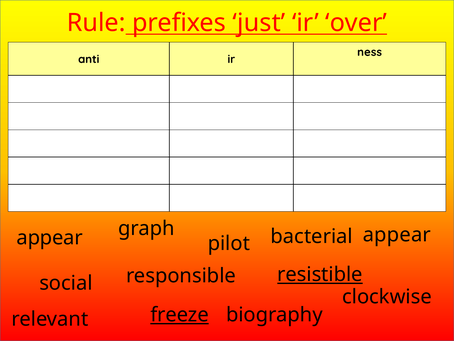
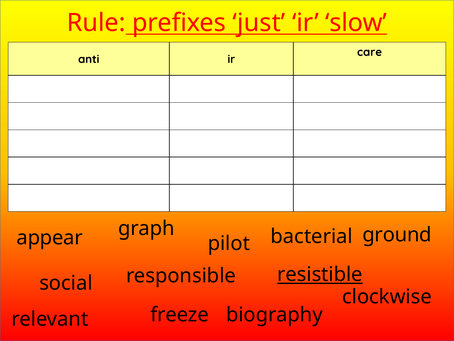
over: over -> slow
ness: ness -> care
appear at (397, 235): appear -> ground
freeze underline: present -> none
